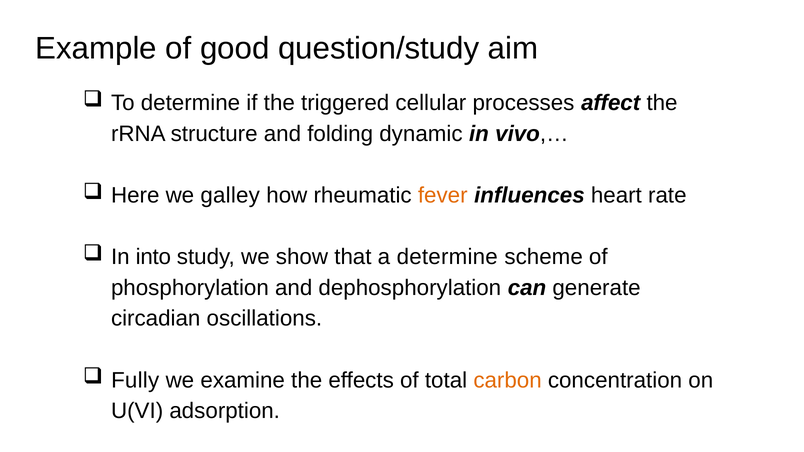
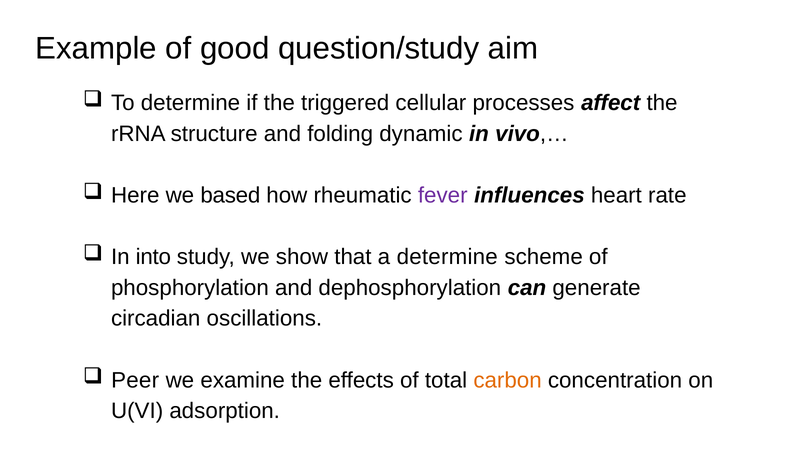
galley: galley -> based
fever colour: orange -> purple
Fully: Fully -> Peer
